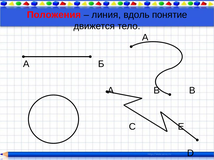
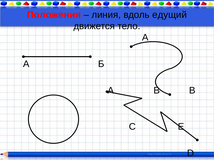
понятие: понятие -> едущий
